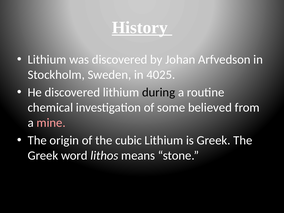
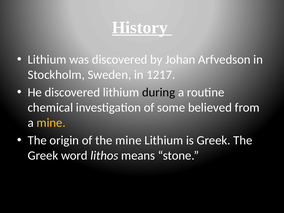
4025: 4025 -> 1217
mine at (51, 123) colour: pink -> yellow
the cubic: cubic -> mine
